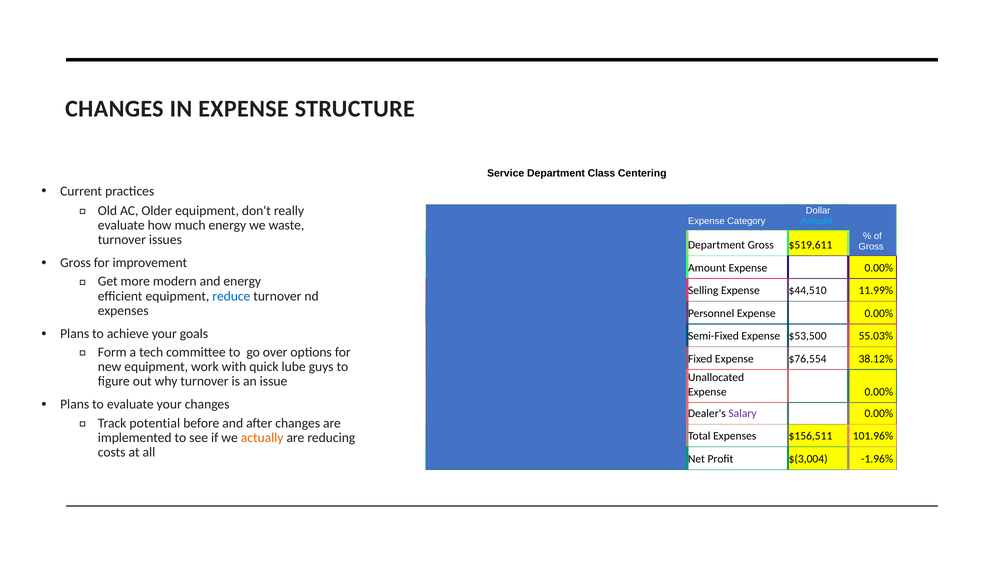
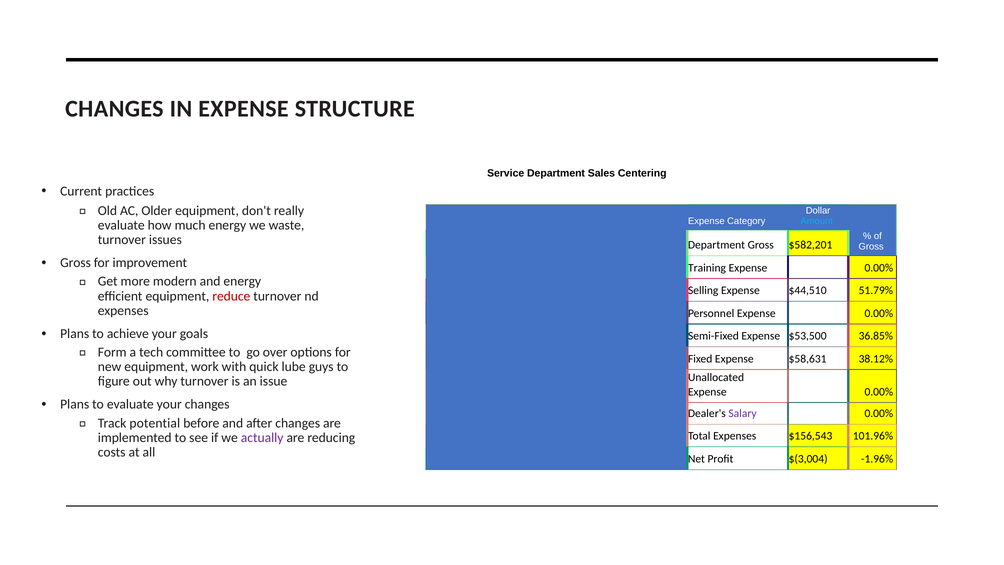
Class: Class -> Sales
$519,611: $519,611 -> $582,201
Amount at (707, 268): Amount -> Training
11.99%: 11.99% -> 51.79%
reduce colour: blue -> red
55.03%: 55.03% -> 36.85%
$76,554: $76,554 -> $58,631
$156,511: $156,511 -> $156,543
actually colour: orange -> purple
